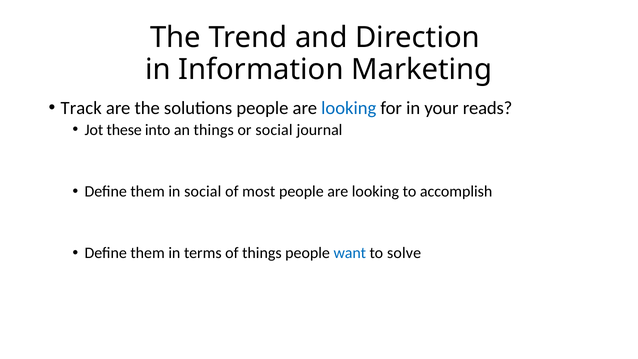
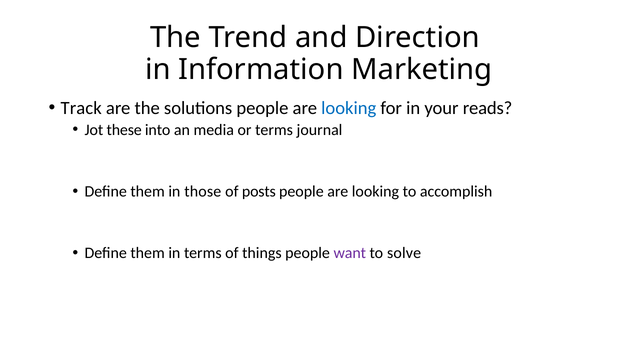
an things: things -> media
or social: social -> terms
in social: social -> those
most: most -> posts
want colour: blue -> purple
